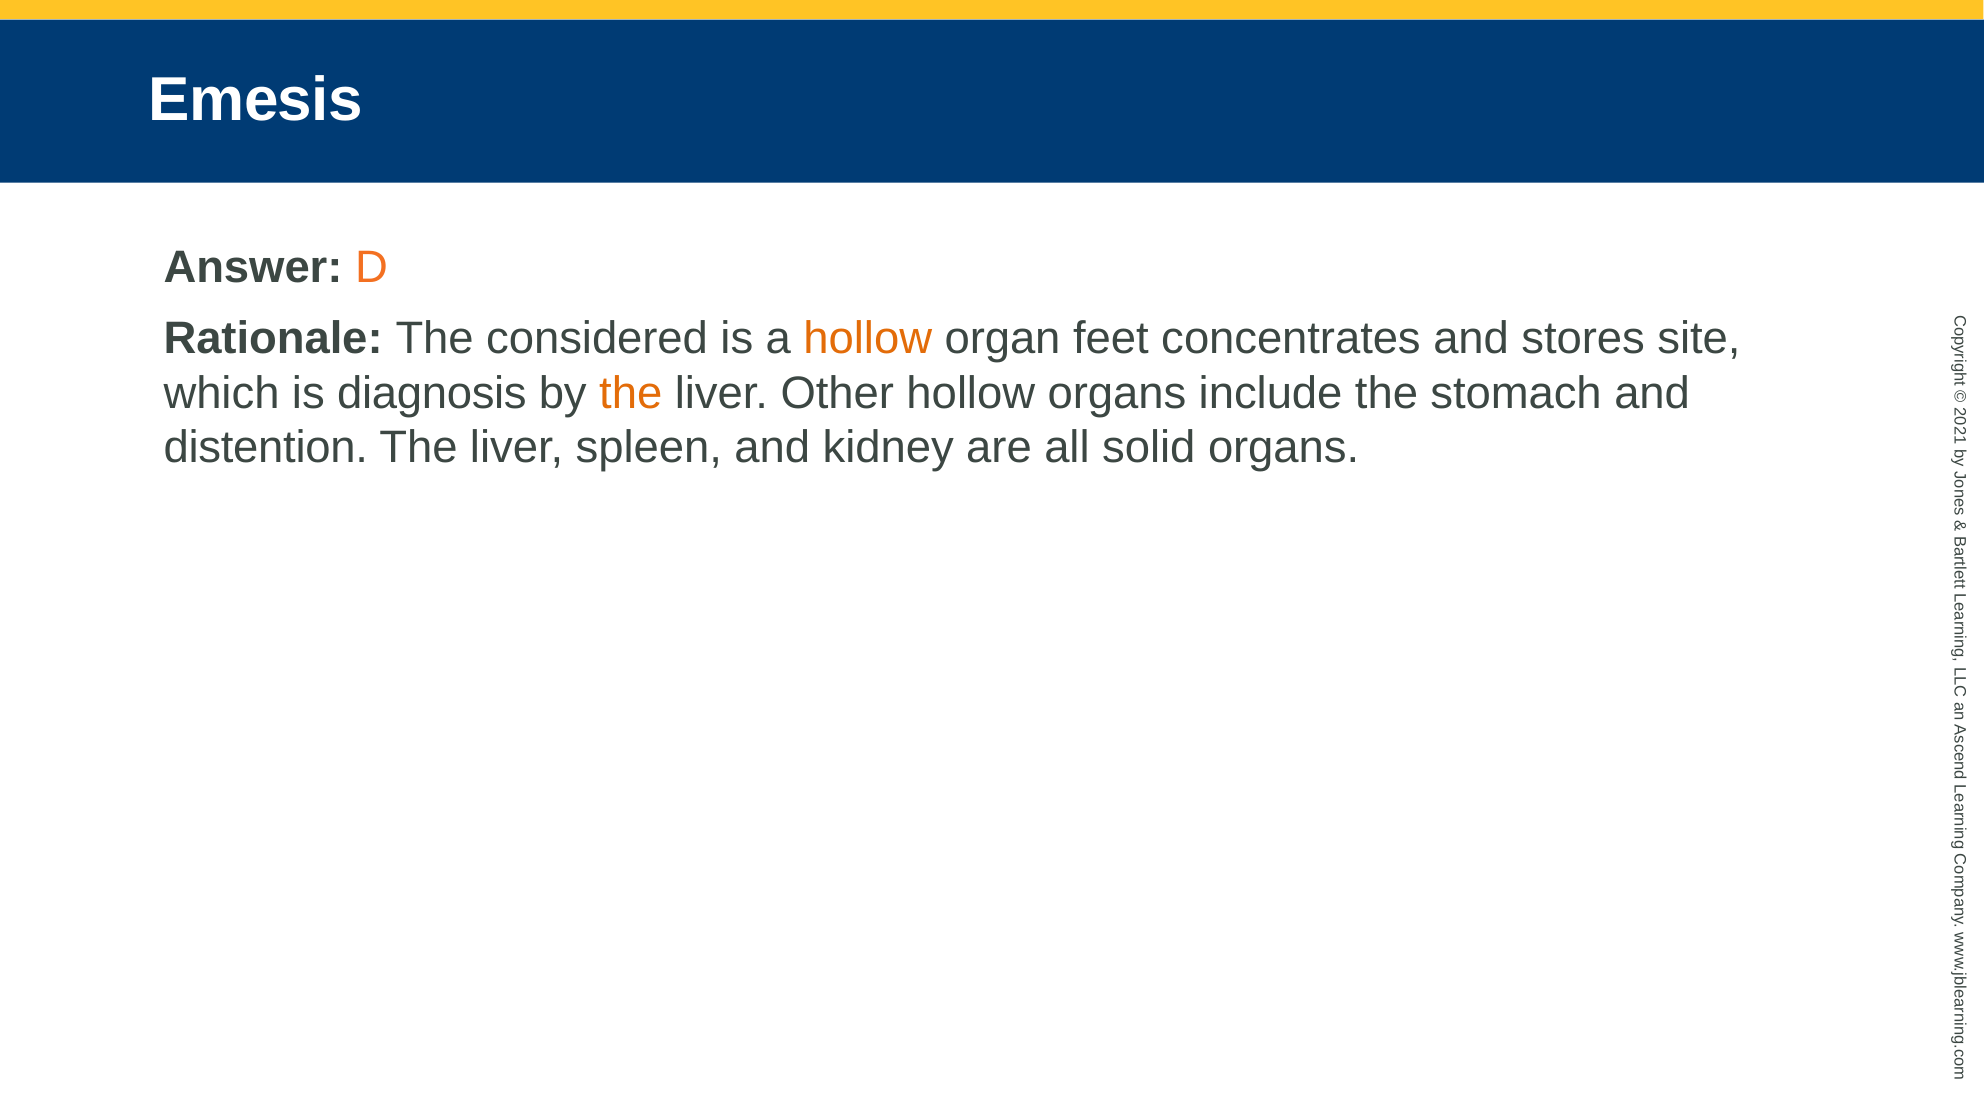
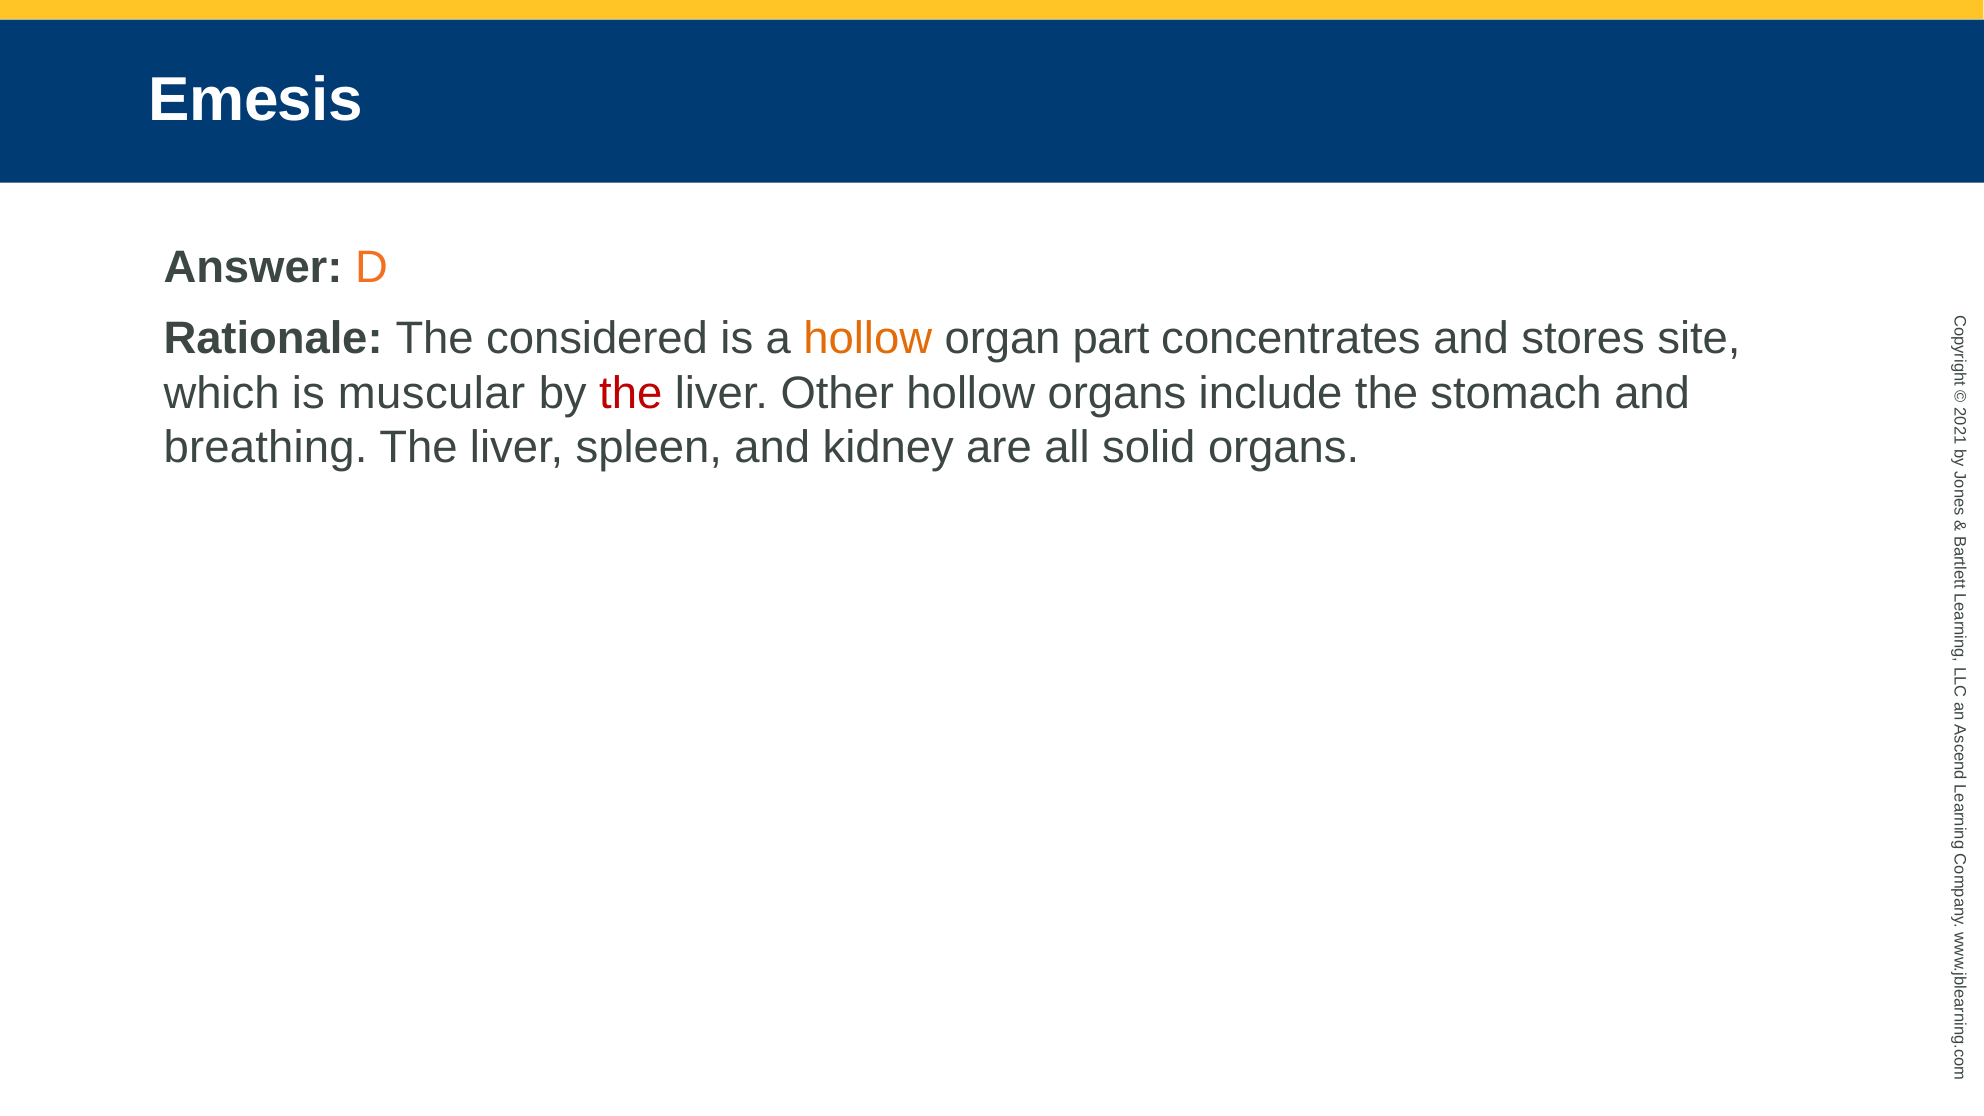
feet: feet -> part
diagnosis: diagnosis -> muscular
the at (631, 393) colour: orange -> red
distention: distention -> breathing
